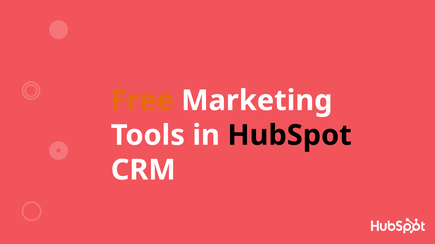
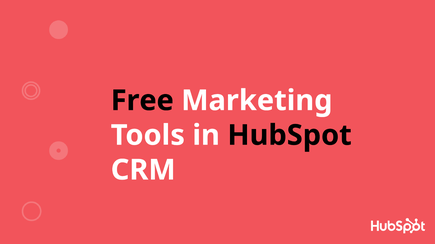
Free colour: orange -> black
